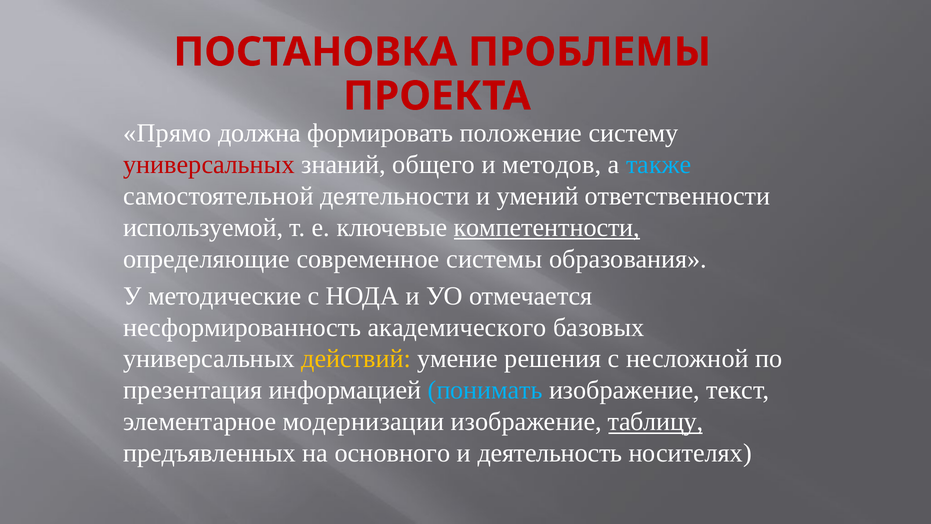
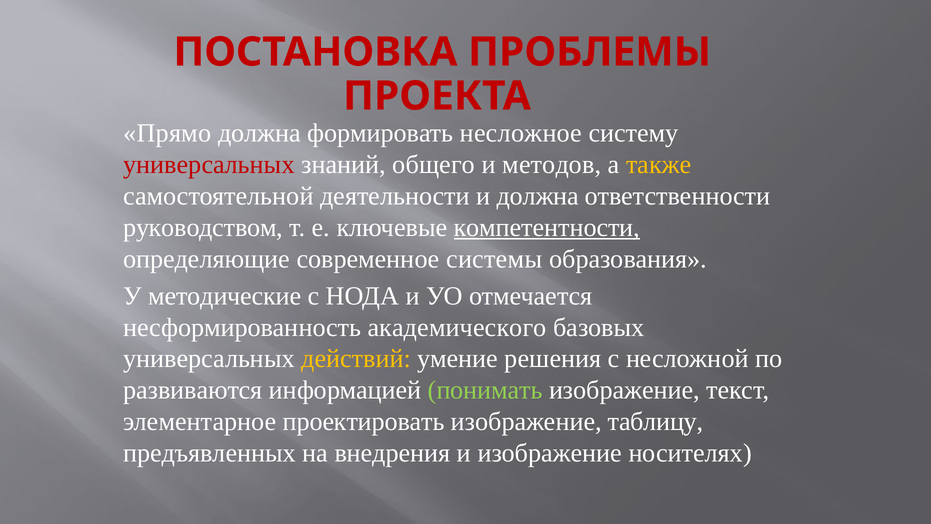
положение: положение -> несложное
также colour: light blue -> yellow
и умений: умений -> должна
используемой: используемой -> руководством
презентация: презентация -> развиваются
понимать colour: light blue -> light green
модернизации: модернизации -> проектировать
таблицу underline: present -> none
основного: основного -> внедрения
и деятельность: деятельность -> изображение
